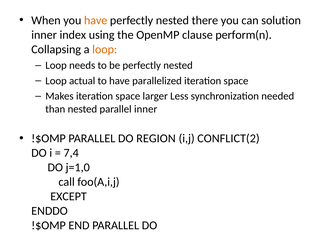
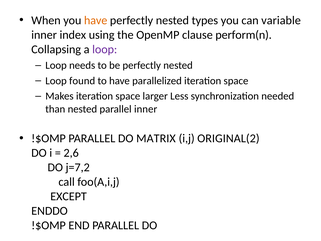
there: there -> types
solution: solution -> variable
loop at (105, 49) colour: orange -> purple
actual: actual -> found
REGION: REGION -> MATRIX
CONFLICT(2: CONFLICT(2 -> ORIGINAL(2
7,4: 7,4 -> 2,6
j=1,0: j=1,0 -> j=7,2
